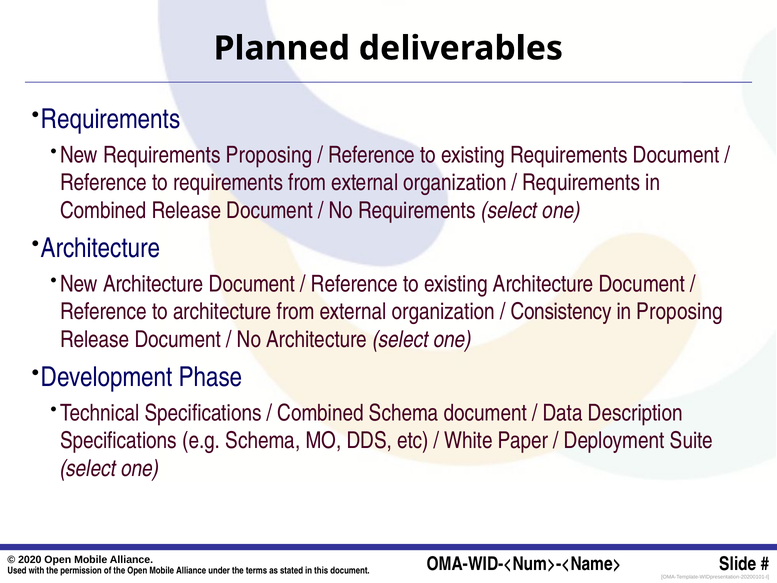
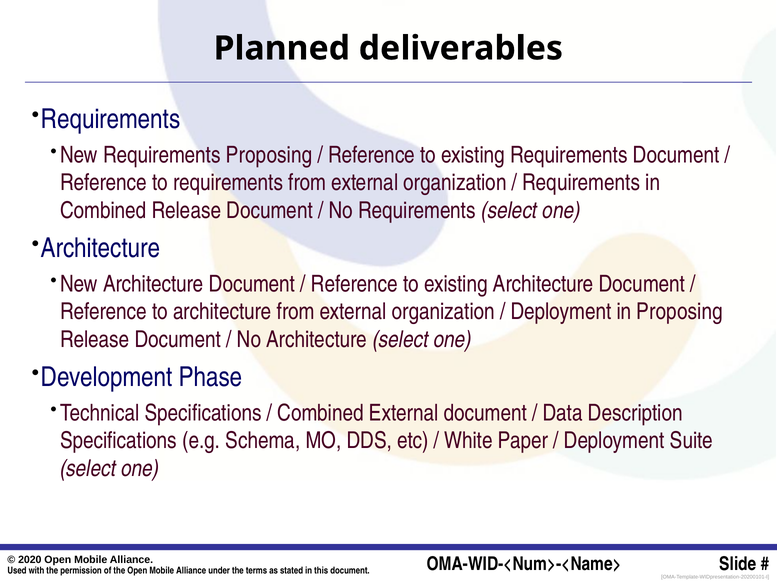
Consistency at (561, 312): Consistency -> Deployment
Combined Schema: Schema -> External
